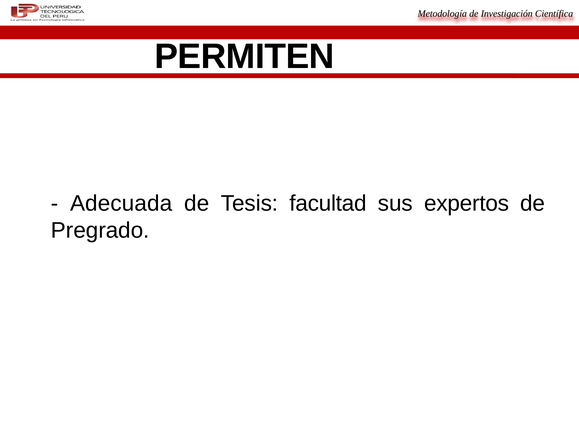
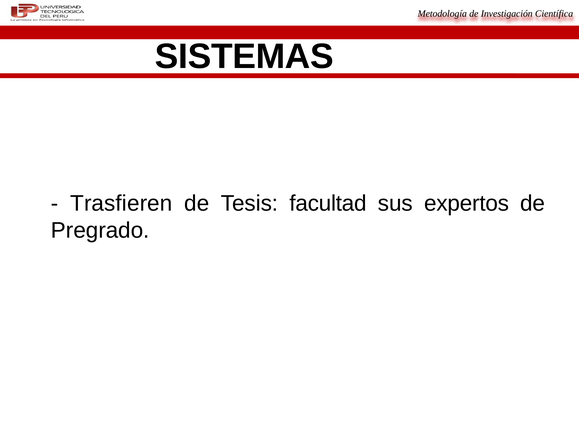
PERMITEN: PERMITEN -> SISTEMAS
Adecuada: Adecuada -> Trasfieren
